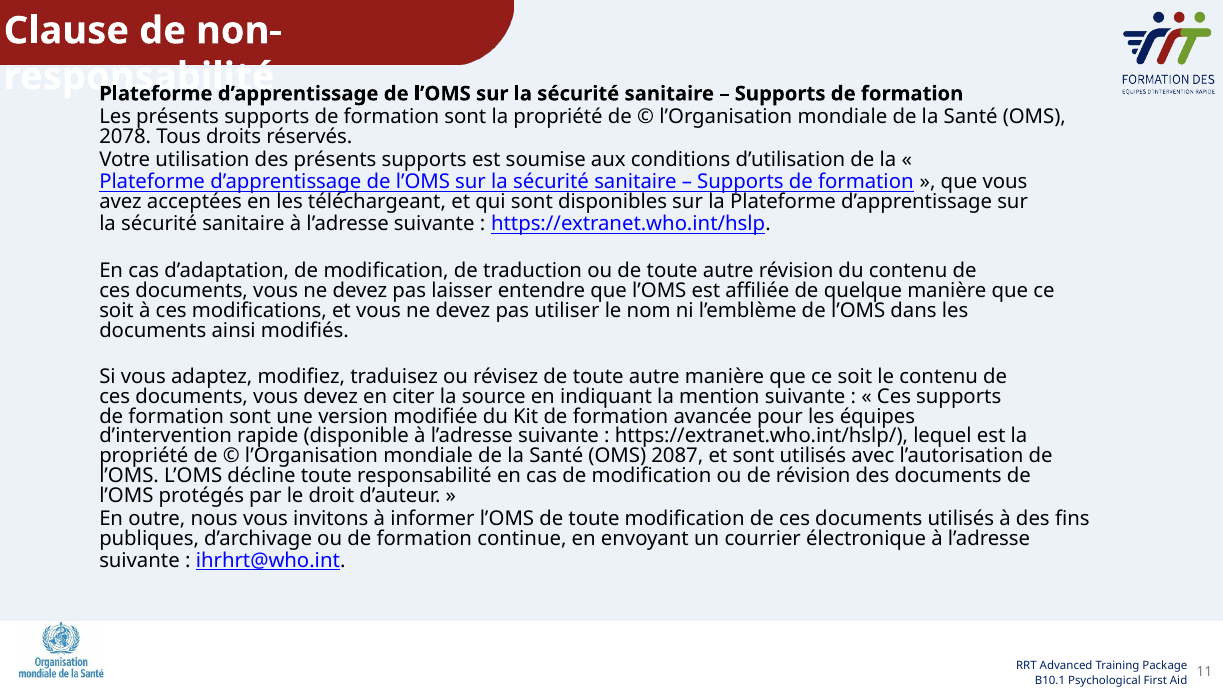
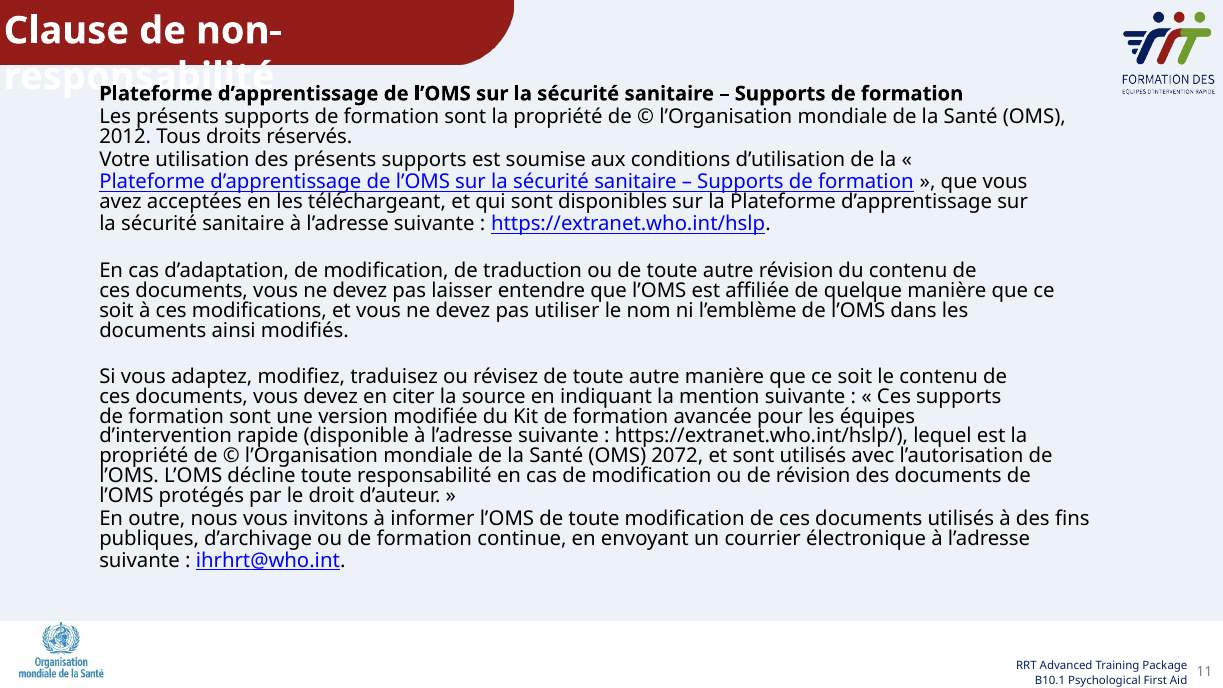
2078: 2078 -> 2012
2087: 2087 -> 2072
